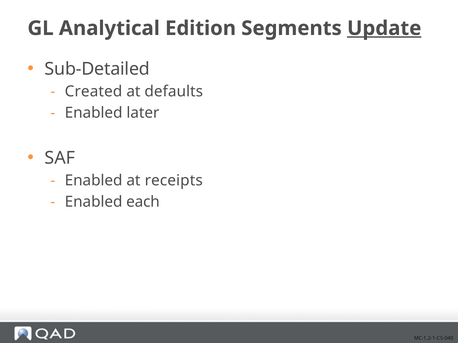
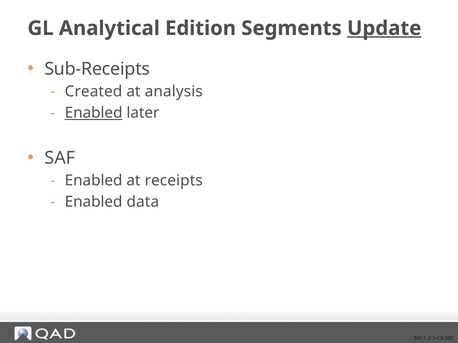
Sub-Detailed: Sub-Detailed -> Sub-Receipts
defaults: defaults -> analysis
Enabled at (94, 113) underline: none -> present
each: each -> data
